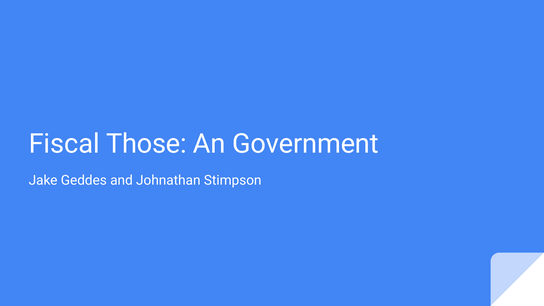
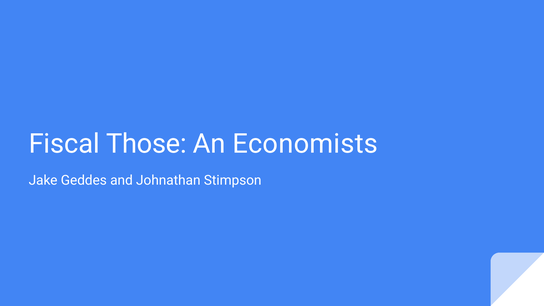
Government: Government -> Economists
